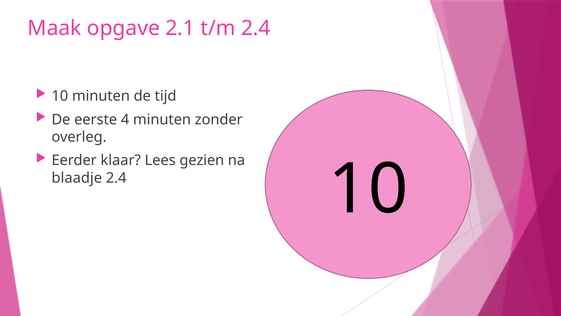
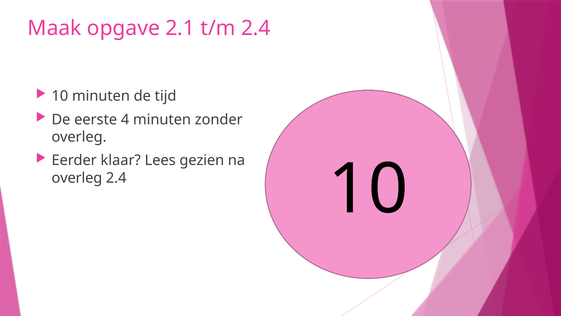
blaadje at (77, 178): blaadje -> overleg
